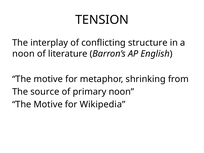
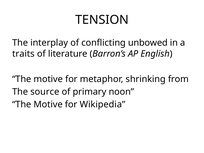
structure: structure -> unbowed
noon at (23, 54): noon -> traits
